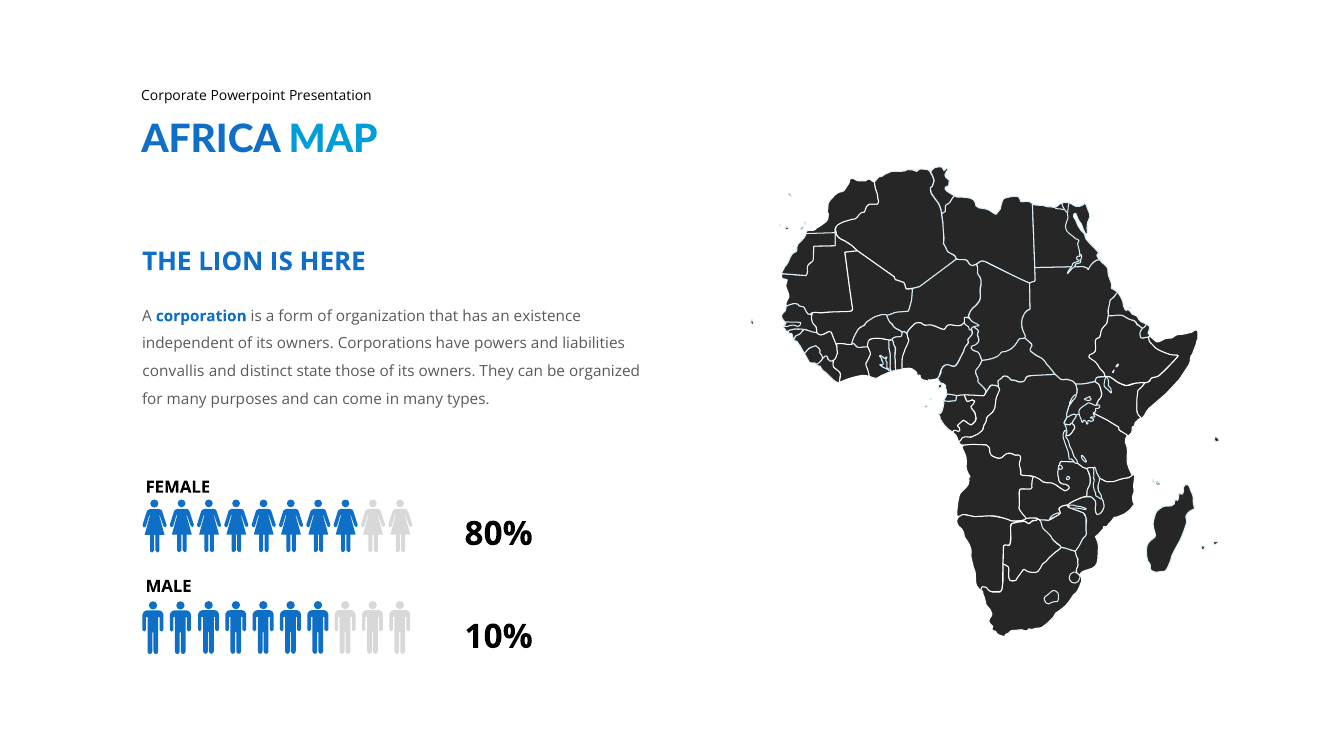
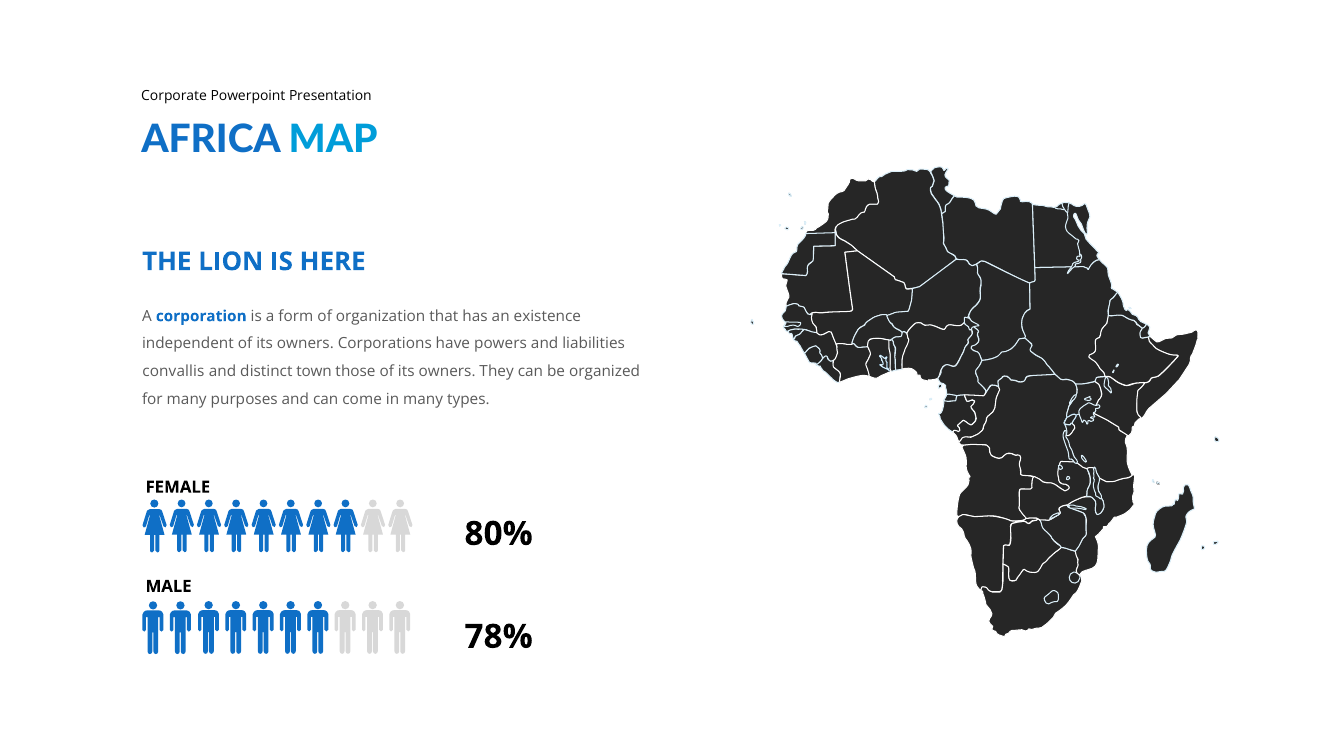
state: state -> town
10%: 10% -> 78%
